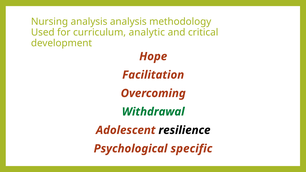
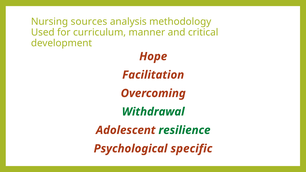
Nursing analysis: analysis -> sources
analytic: analytic -> manner
resilience colour: black -> green
